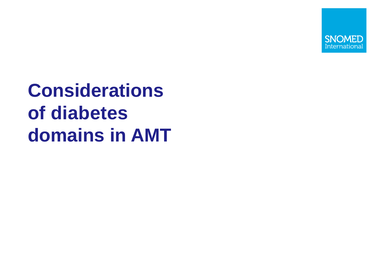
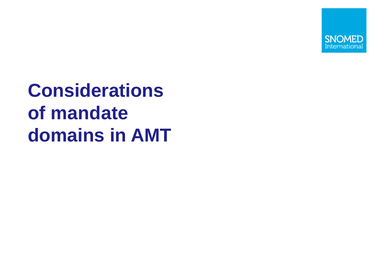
diabetes: diabetes -> mandate
